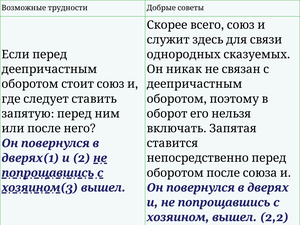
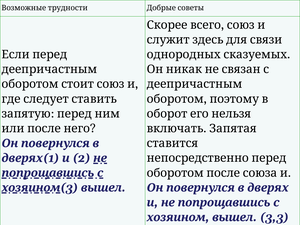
2,2: 2,2 -> 3,3
